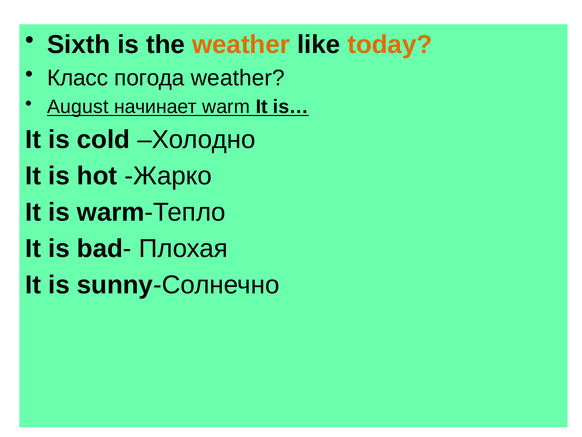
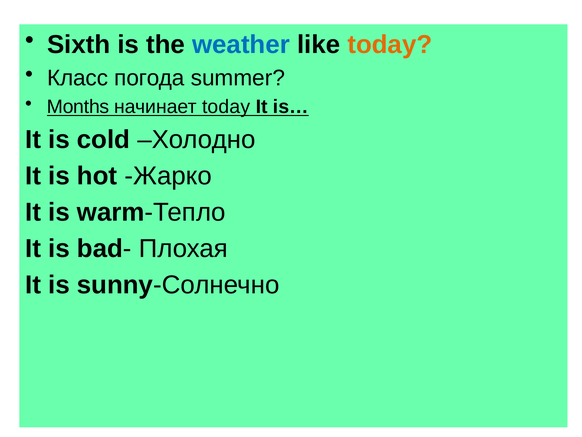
weather at (241, 44) colour: orange -> blue
погода weather: weather -> summer
August: August -> Months
начинает warm: warm -> today
